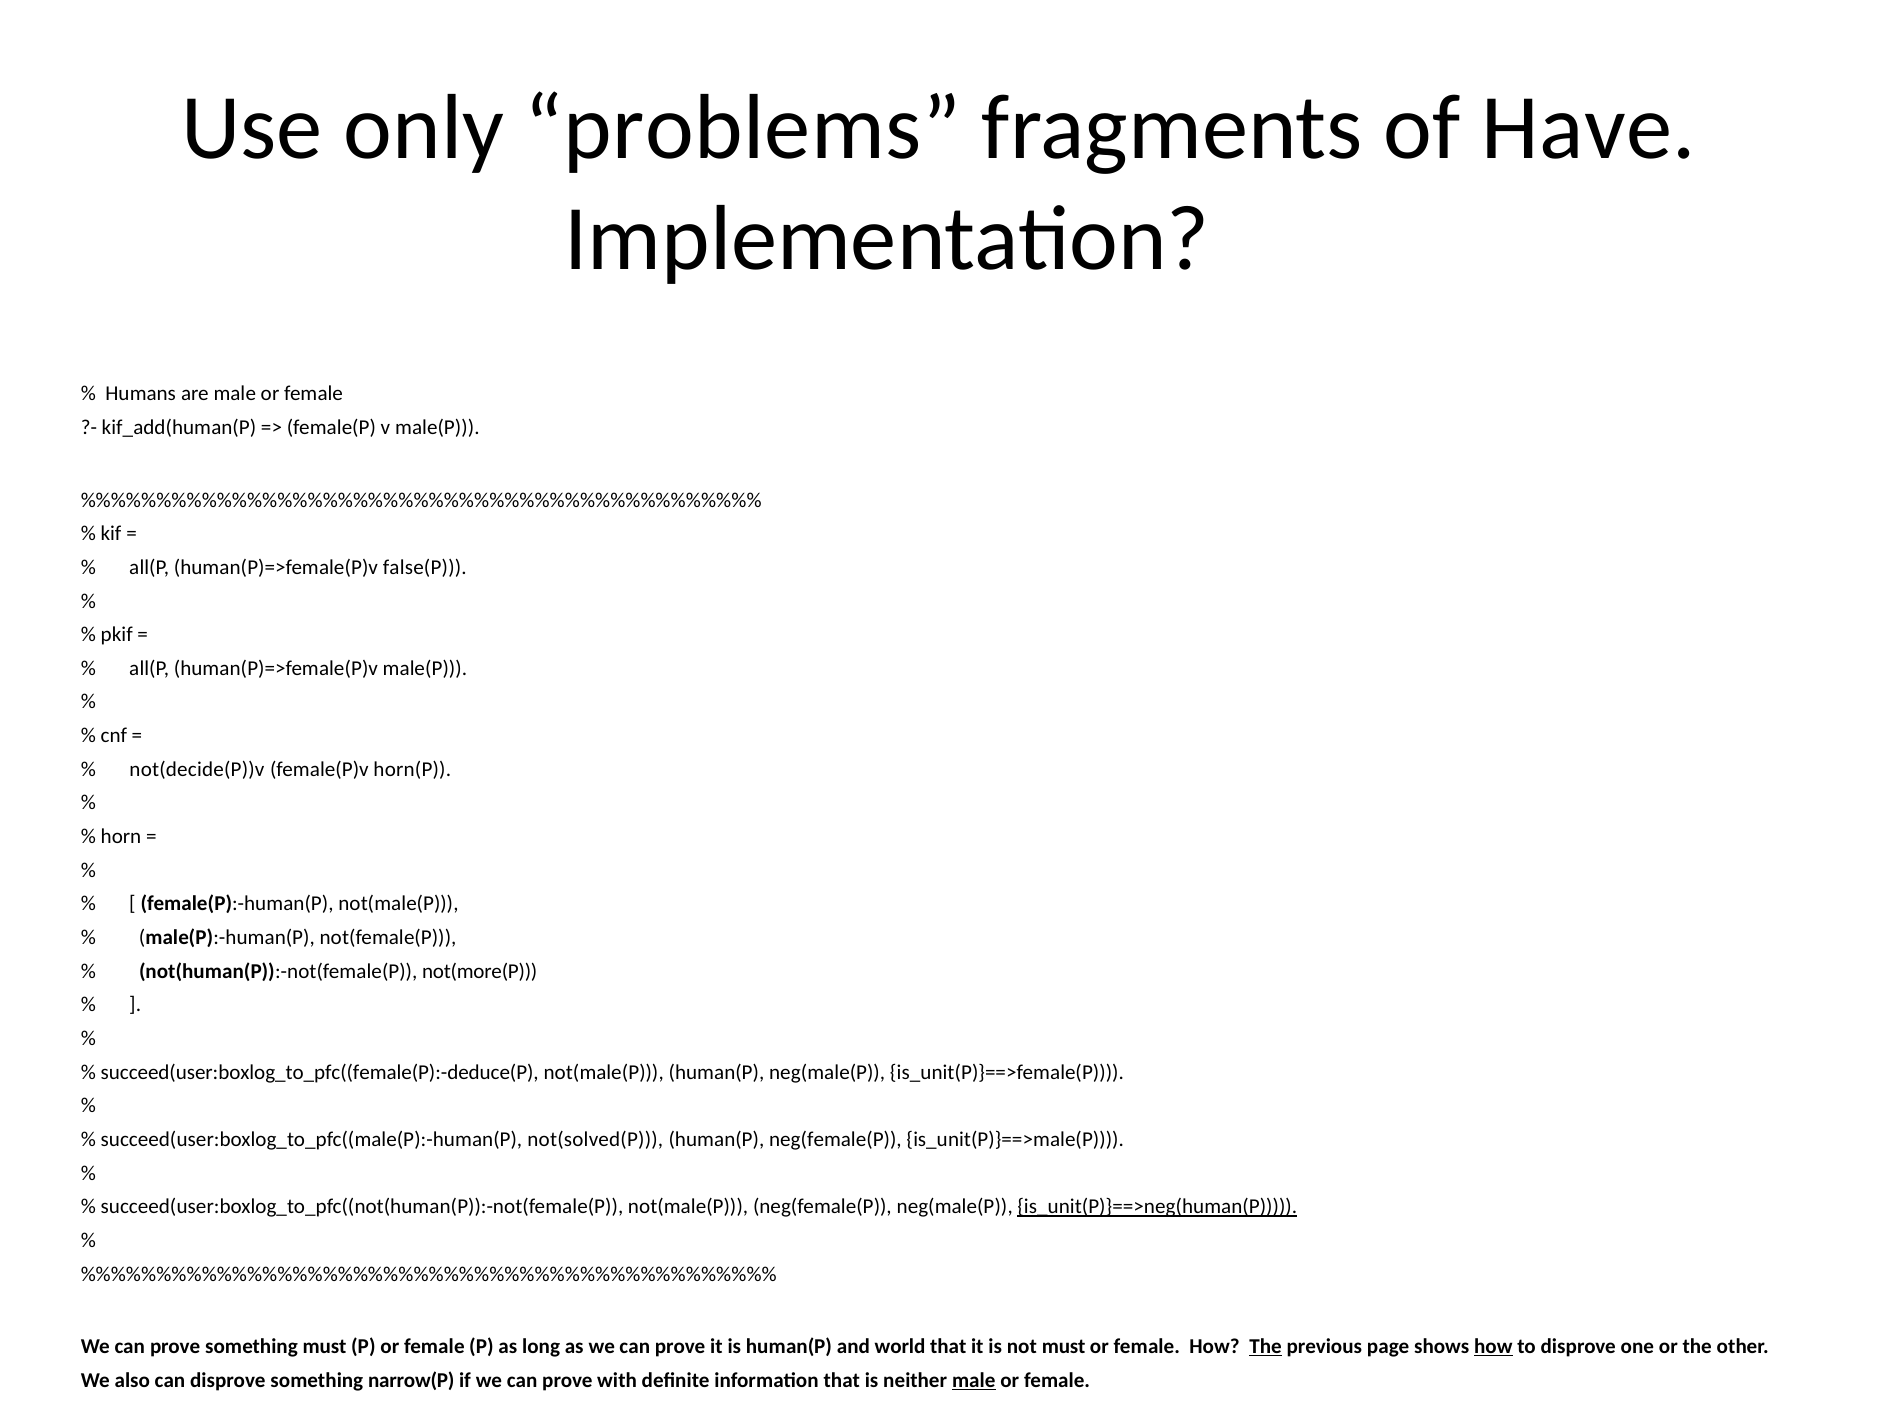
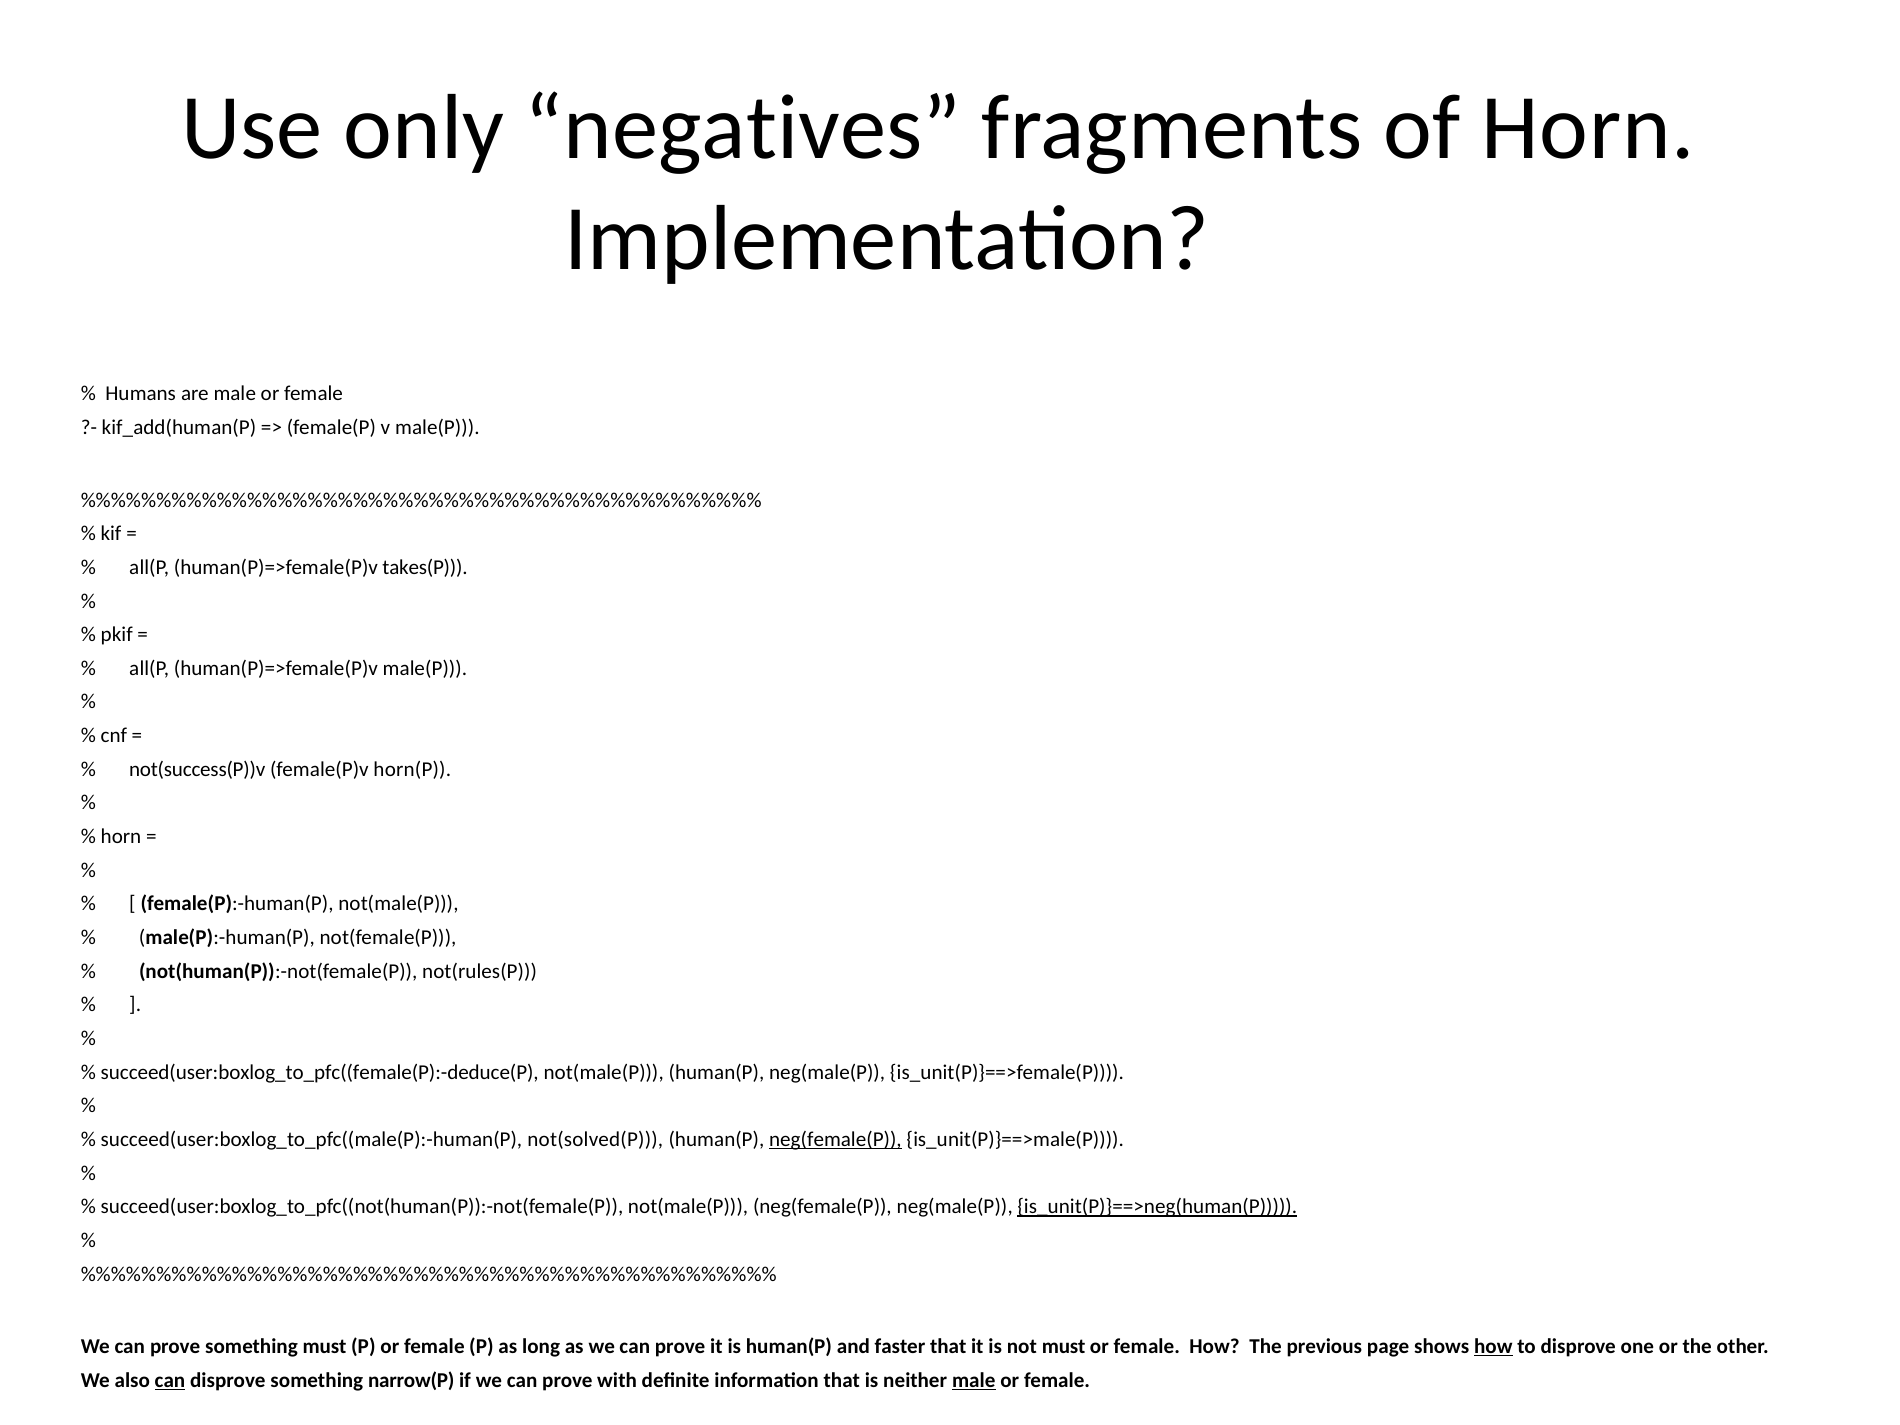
problems: problems -> negatives
of Have: Have -> Horn
false(P: false(P -> takes(P
not(decide(P))v: not(decide(P))v -> not(success(P))v
not(more(P: not(more(P -> not(rules(P
neg(female(P at (835, 1140) underline: none -> present
world: world -> faster
The at (1266, 1347) underline: present -> none
can at (170, 1380) underline: none -> present
